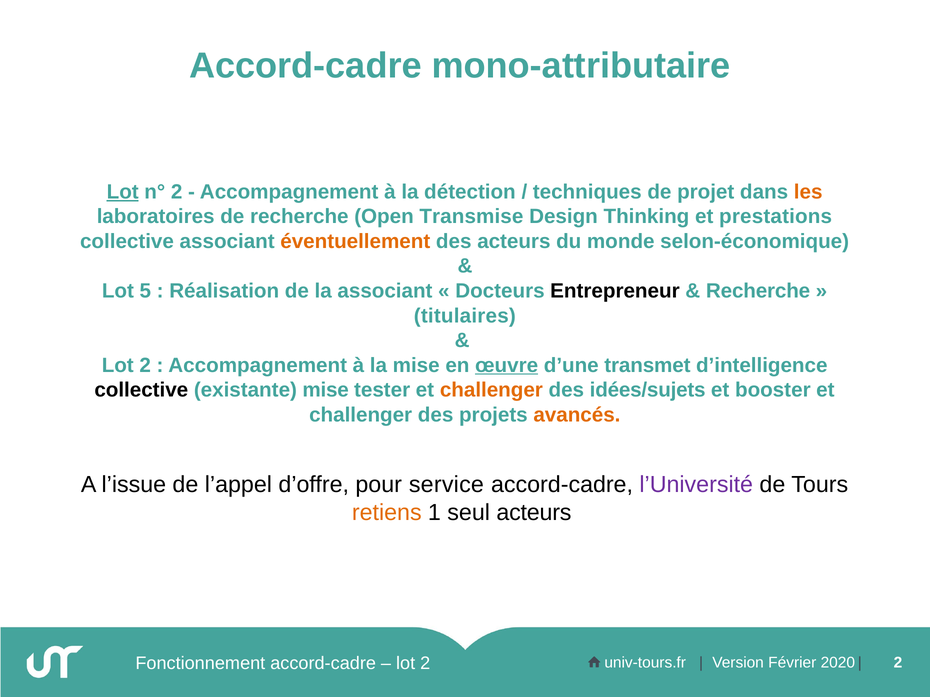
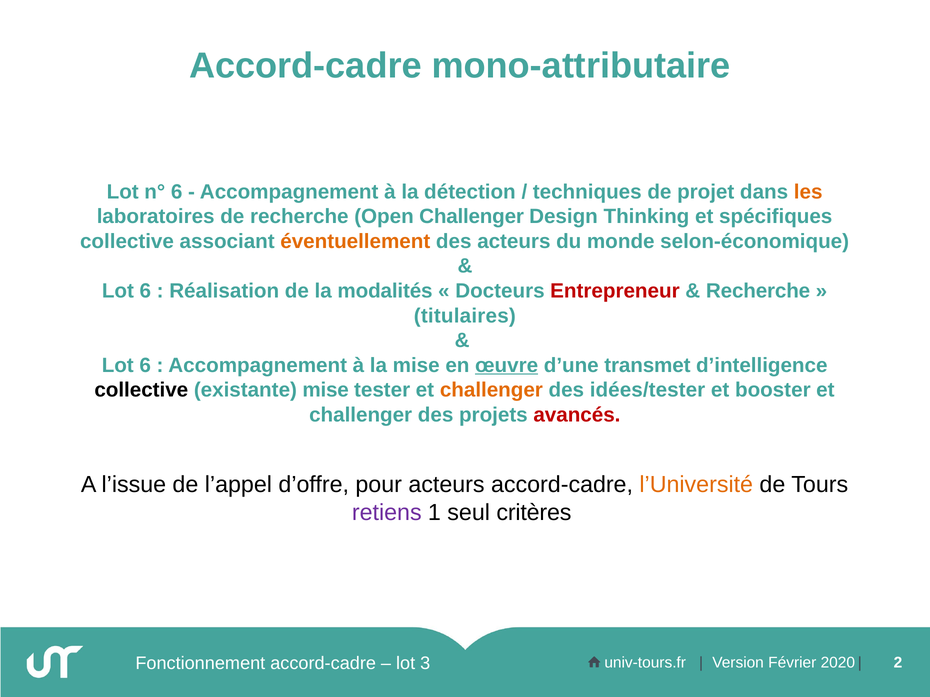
Lot at (123, 192) underline: present -> none
n° 2: 2 -> 6
Open Transmise: Transmise -> Challenger
prestations: prestations -> spécifiques
5 at (145, 291): 5 -> 6
la associant: associant -> modalités
Entrepreneur colour: black -> red
2 at (145, 366): 2 -> 6
idées/sujets: idées/sujets -> idées/tester
avancés colour: orange -> red
pour service: service -> acteurs
l’Université colour: purple -> orange
retiens colour: orange -> purple
seul acteurs: acteurs -> critères
2 at (425, 664): 2 -> 3
